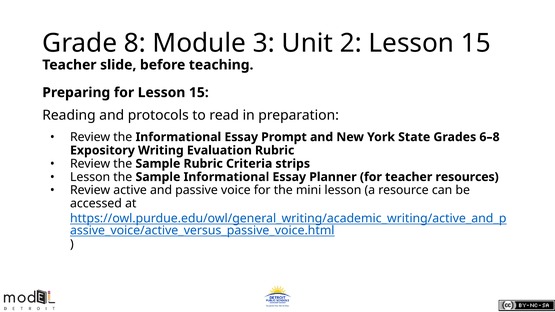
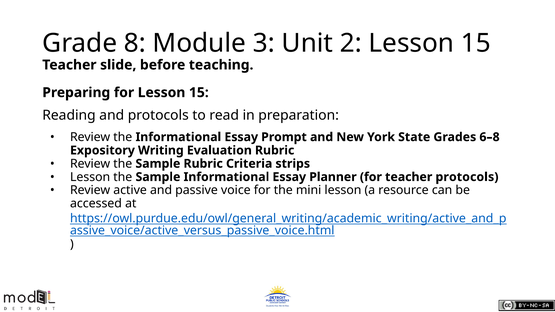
teacher resources: resources -> protocols
